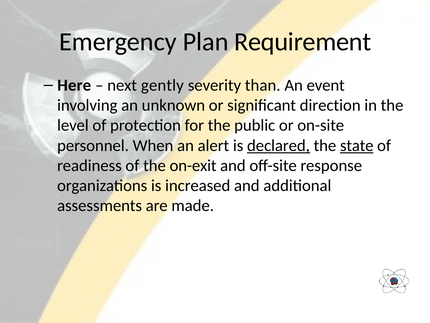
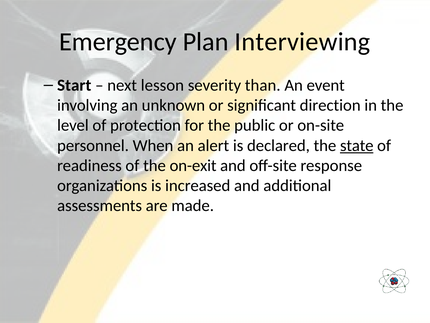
Requirement: Requirement -> Interviewing
Here: Here -> Start
gently: gently -> lesson
declared underline: present -> none
